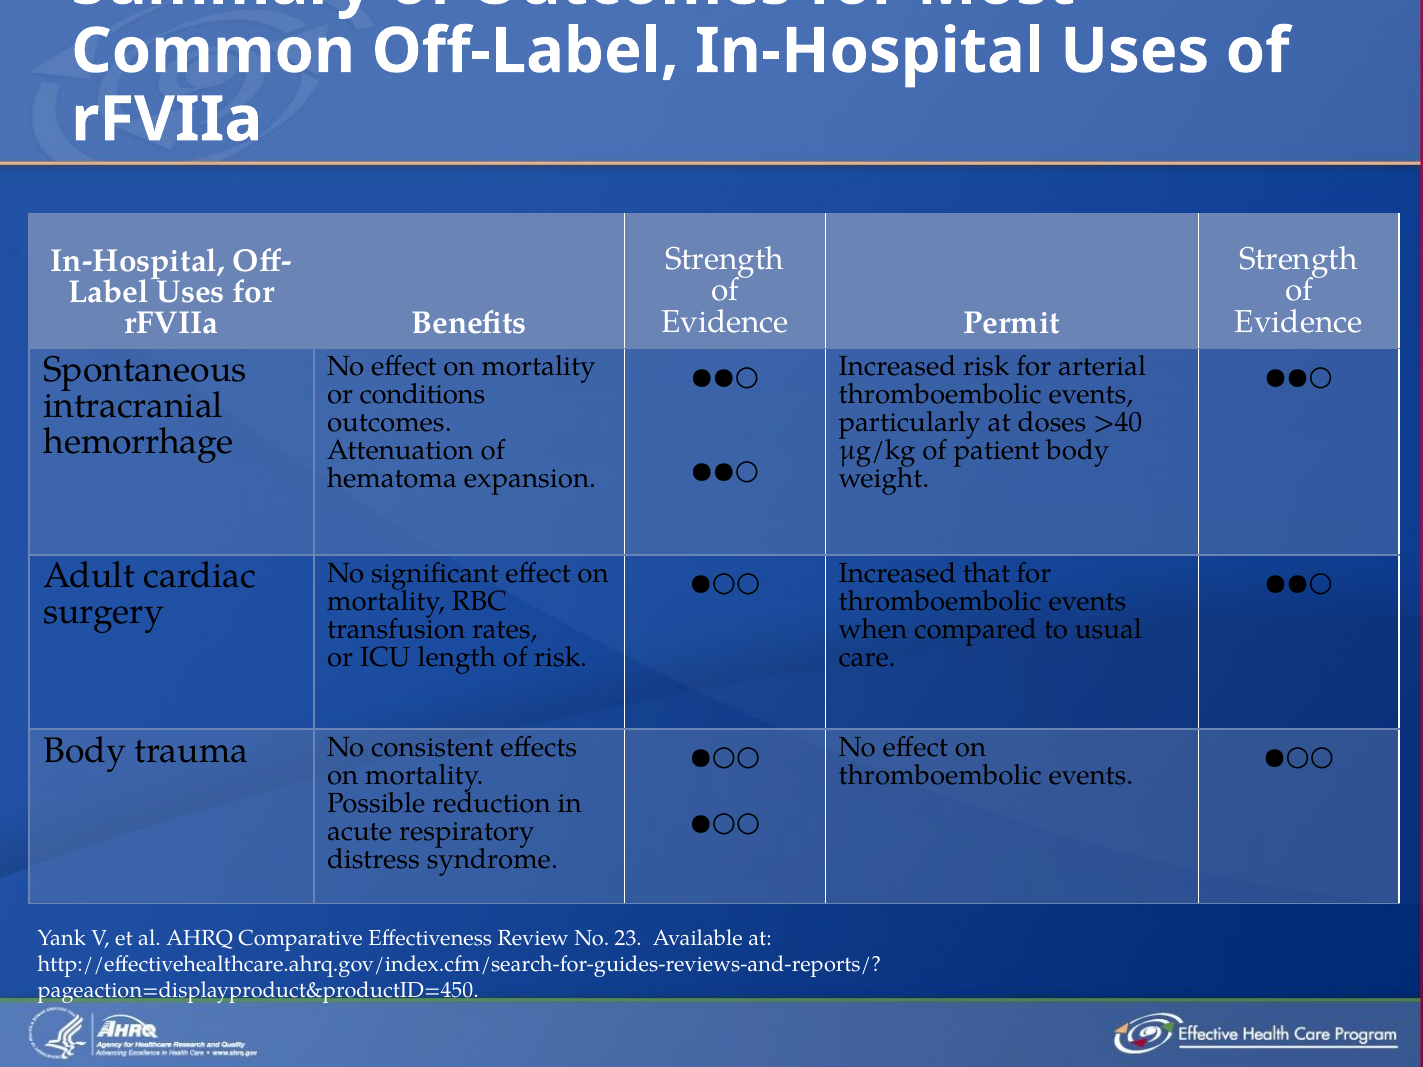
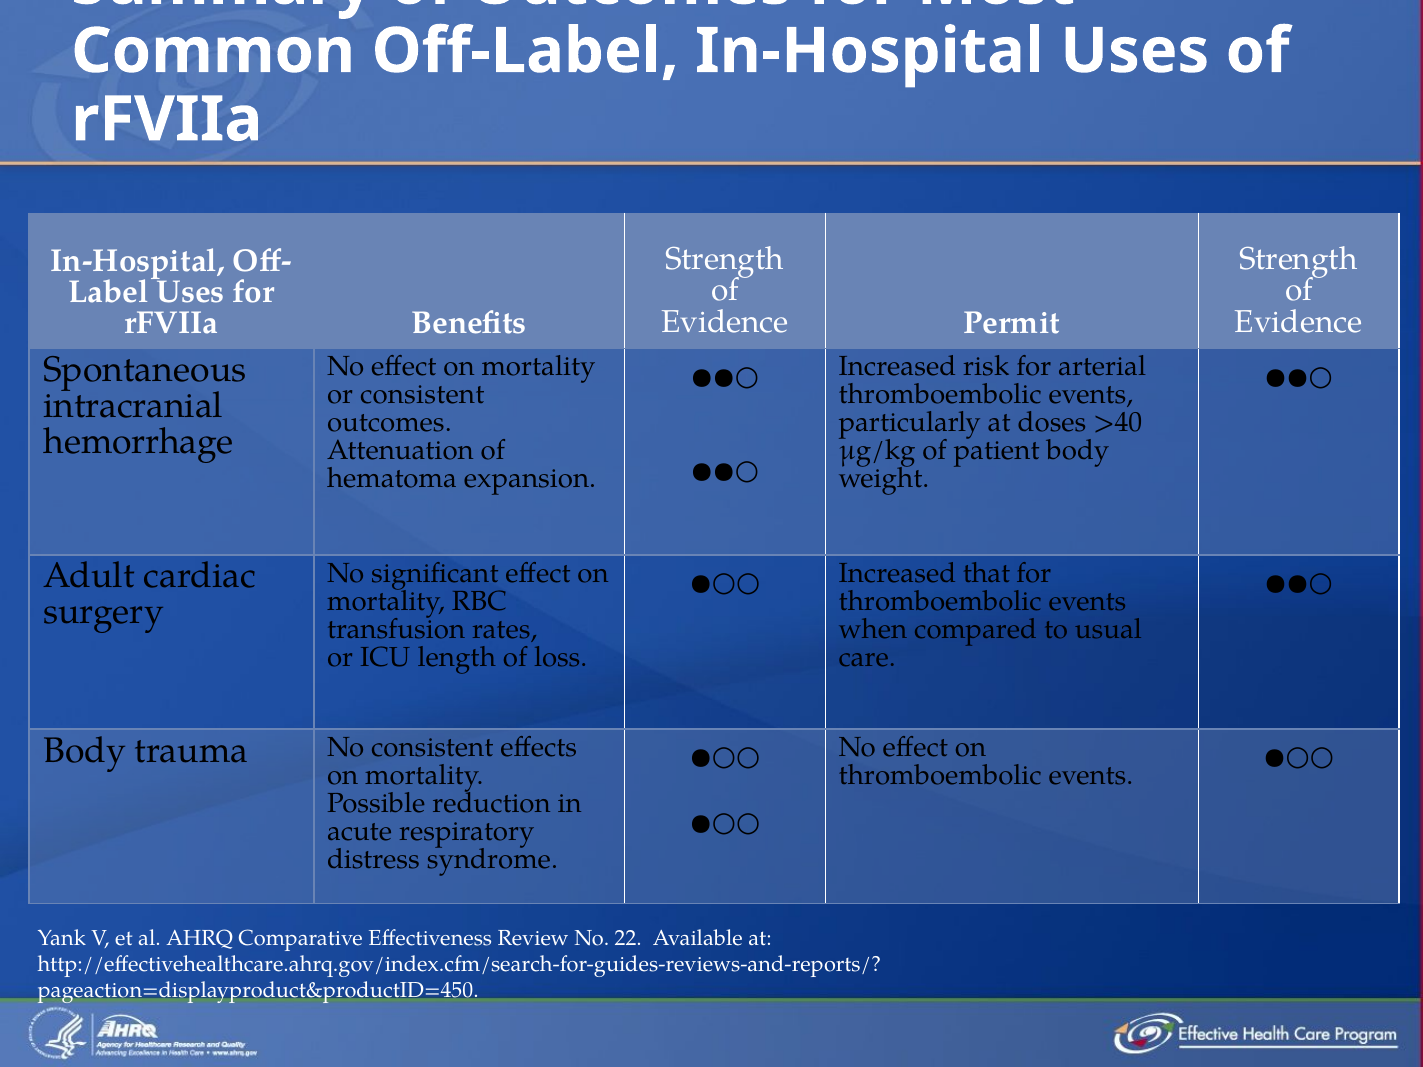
or conditions: conditions -> consistent
of risk: risk -> loss
23: 23 -> 22
